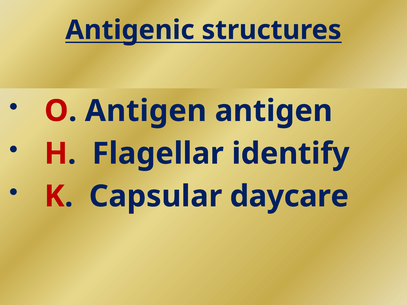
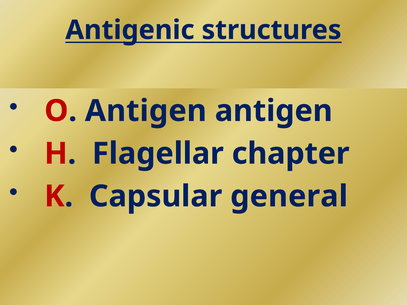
identify: identify -> chapter
daycare: daycare -> general
